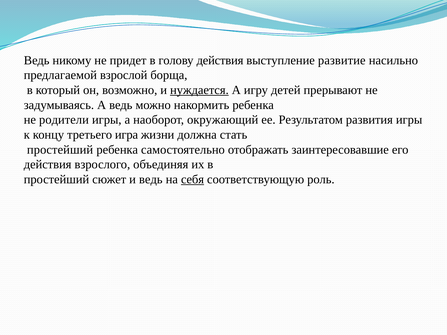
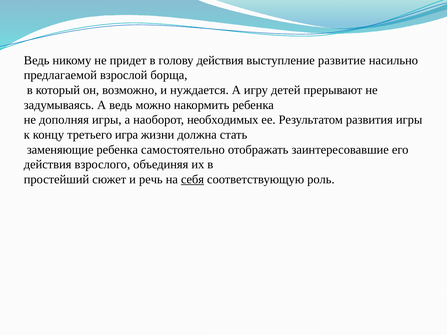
нуждается underline: present -> none
родители: родители -> дополняя
окружающий: окружающий -> необходимых
простейший at (60, 150): простейший -> заменяющие
и ведь: ведь -> речь
